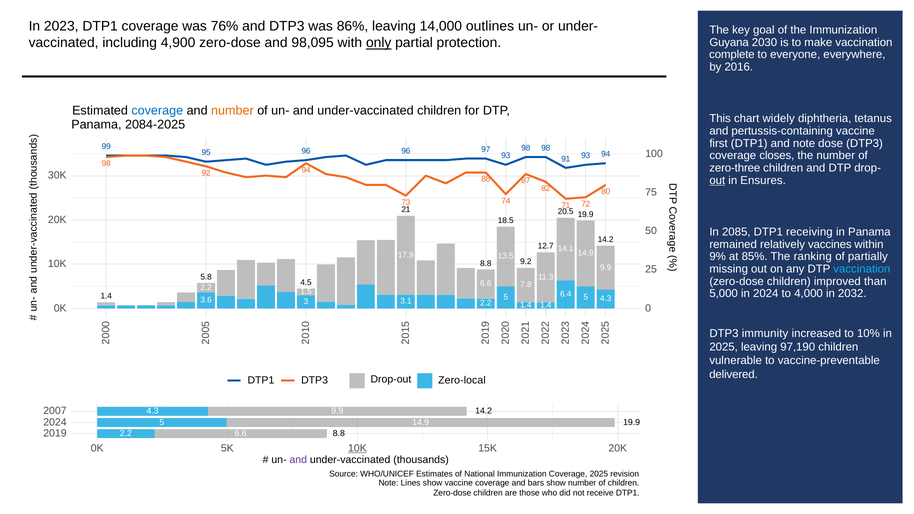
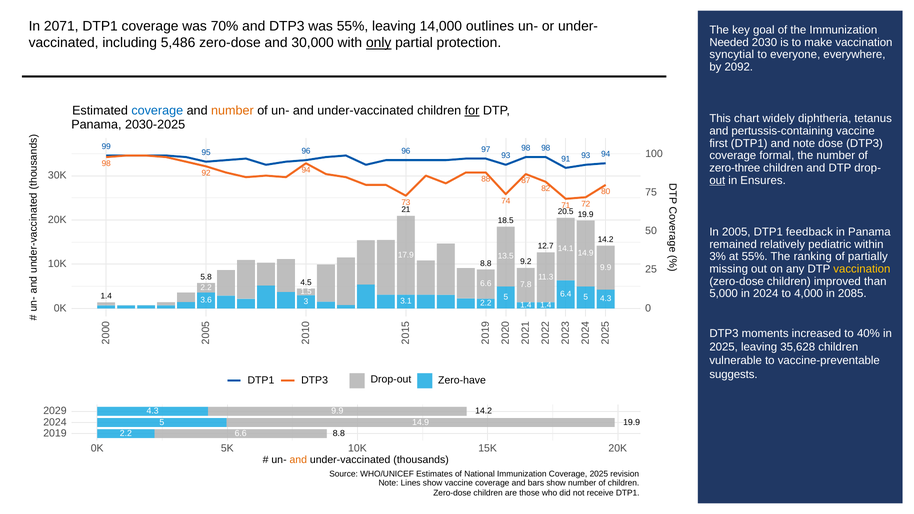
2023: 2023 -> 2071
76%: 76% -> 70%
was 86%: 86% -> 55%
4,900: 4,900 -> 5,486
98,095: 98,095 -> 30,000
Guyana: Guyana -> Needed
complete: complete -> syncytial
2016: 2016 -> 2092
for underline: none -> present
2084-2025: 2084-2025 -> 2030-2025
closes: closes -> formal
2085: 2085 -> 2005
receiving: receiving -> feedback
vaccines: vaccines -> pediatric
9%: 9% -> 3%
at 85%: 85% -> 55%
vaccination at (862, 269) colour: light blue -> yellow
2032: 2032 -> 2085
immunity: immunity -> moments
10%: 10% -> 40%
97,190: 97,190 -> 35,628
delivered: delivered -> suggests
Zero-local: Zero-local -> Zero-have
2007: 2007 -> 2029
10K at (357, 448) underline: present -> none
and at (298, 460) colour: purple -> orange
